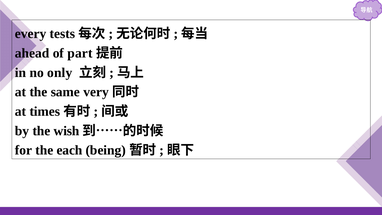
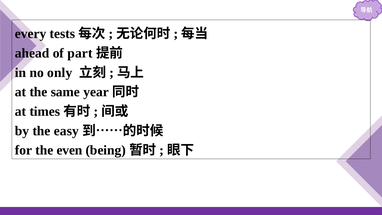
very: very -> year
wish: wish -> easy
each: each -> even
